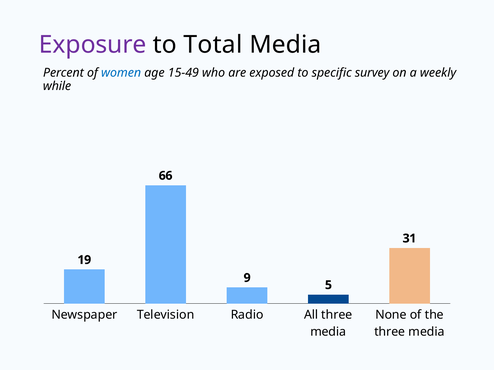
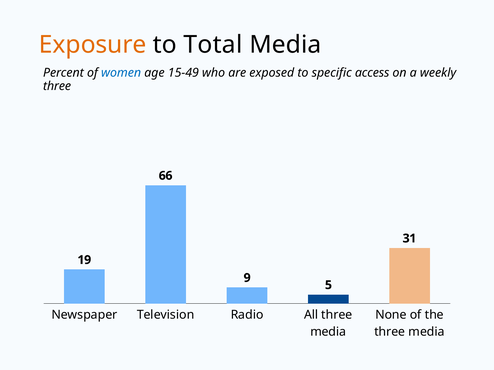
Exposure colour: purple -> orange
survey: survey -> access
while at (57, 86): while -> three
